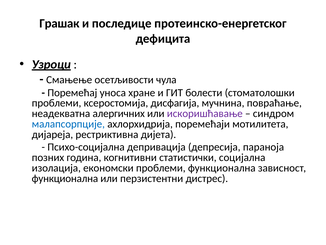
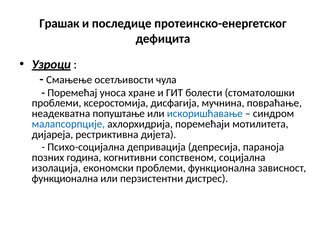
алергичних: алергичних -> попуштање
искоришћавање colour: purple -> blue
статистички: статистички -> сопственом
